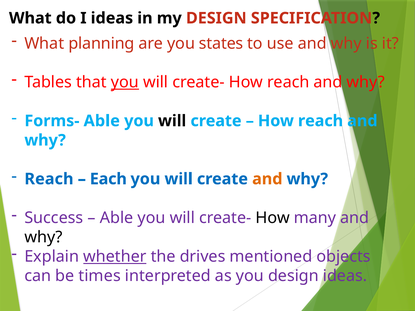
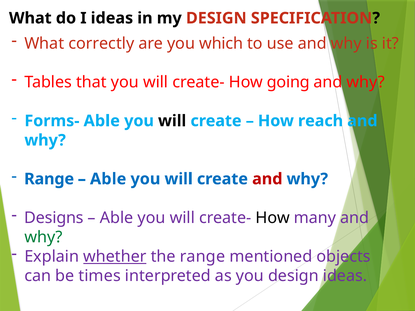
planning: planning -> correctly
states: states -> which
you at (125, 82) underline: present -> none
create- How reach: reach -> going
Reach at (49, 179): Reach -> Range
Each at (108, 179): Each -> Able
and at (267, 179) colour: orange -> red
Success: Success -> Designs
why at (43, 237) colour: black -> green
the drives: drives -> range
